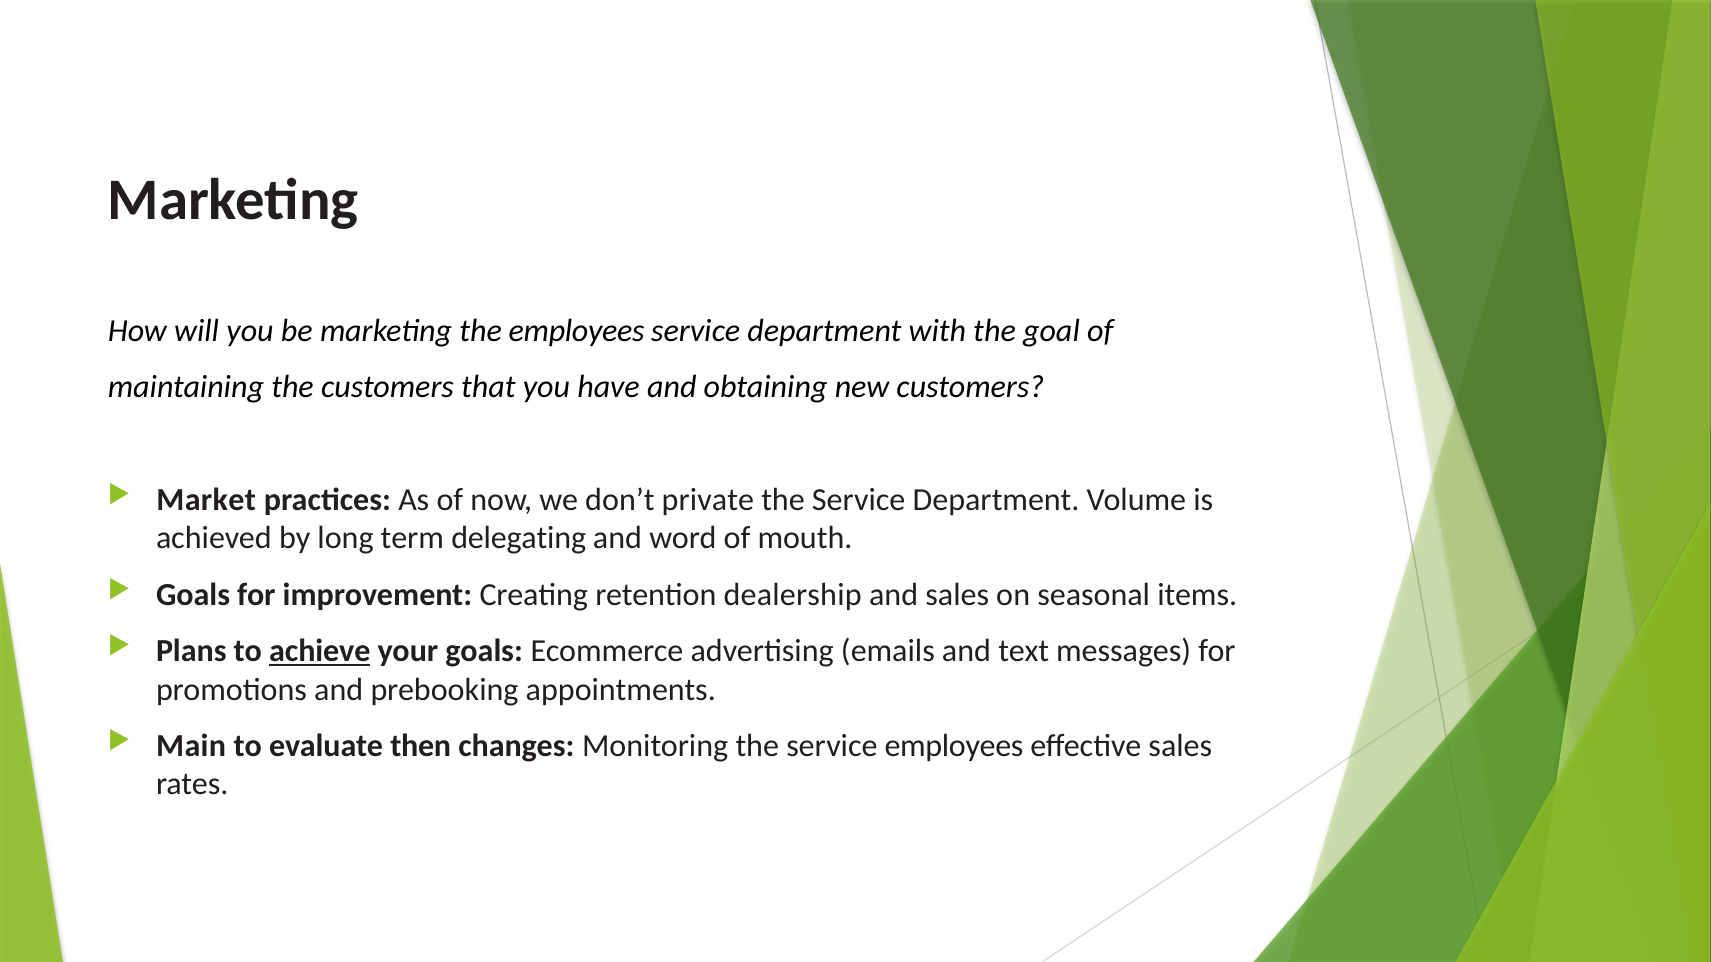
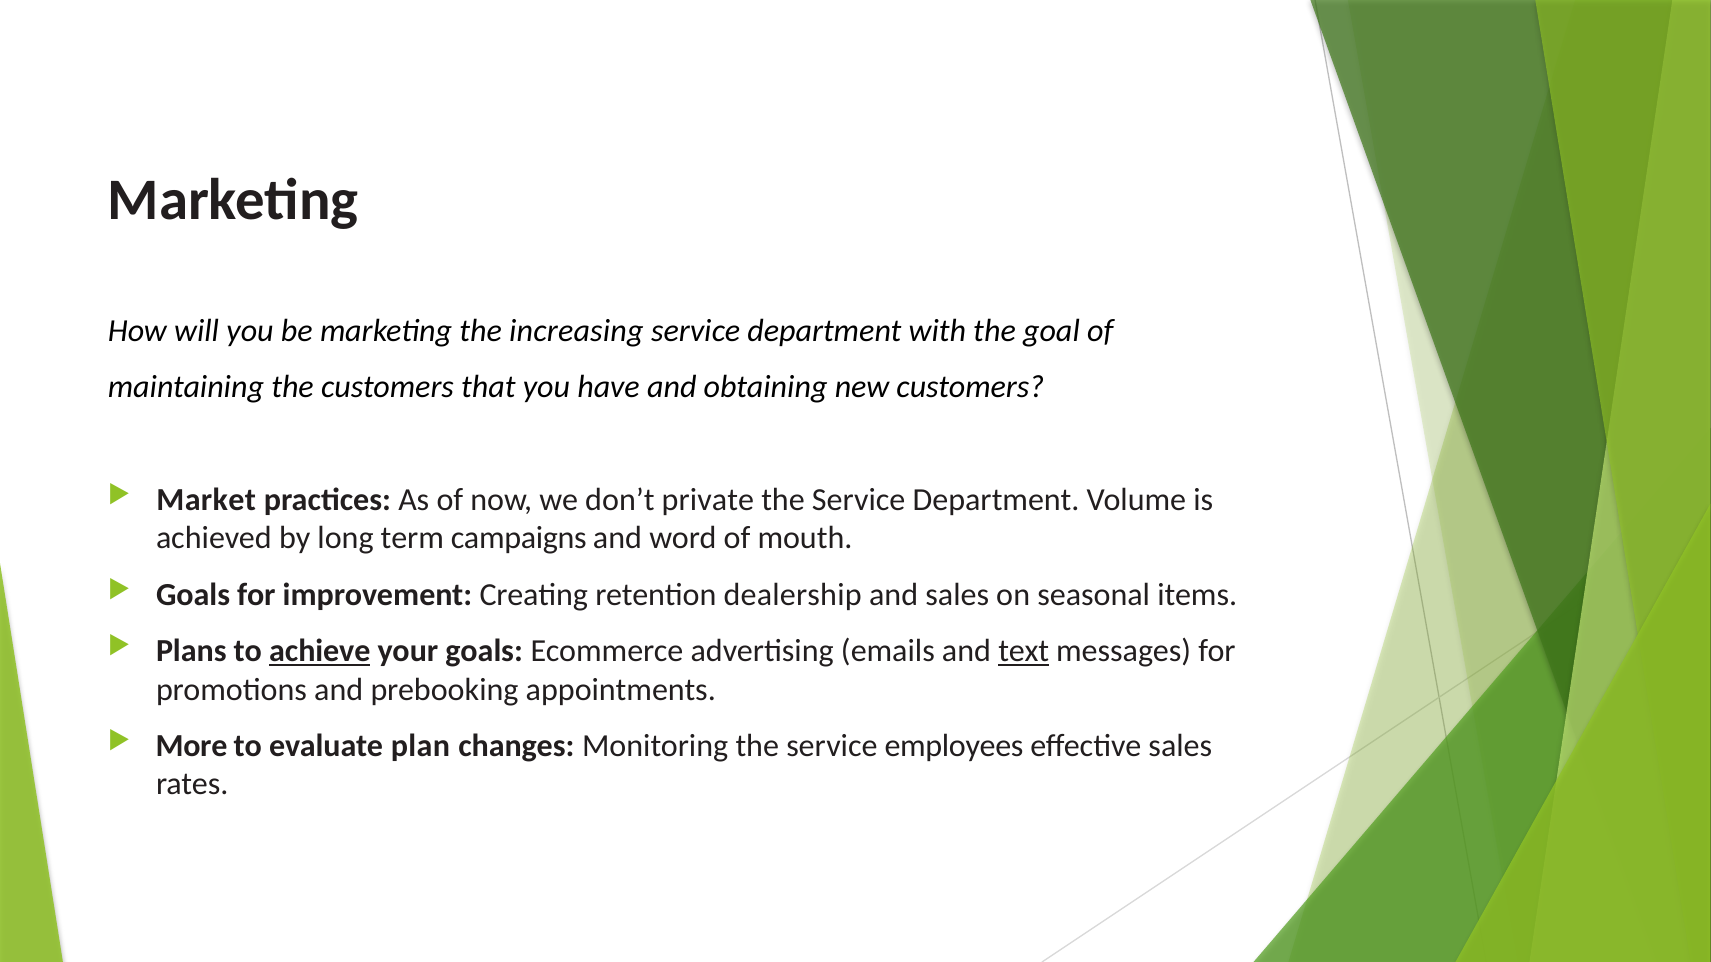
the employees: employees -> increasing
delegating: delegating -> campaigns
text underline: none -> present
Main: Main -> More
then: then -> plan
